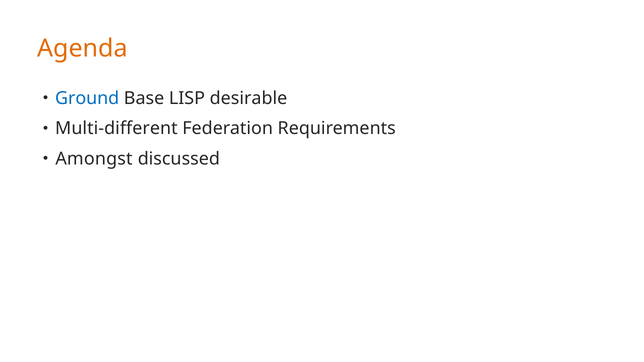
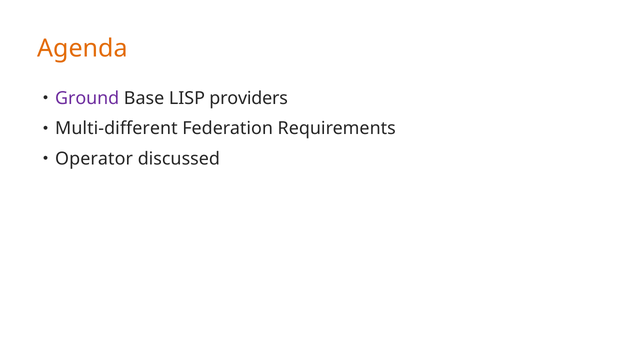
Ground colour: blue -> purple
desirable: desirable -> providers
Amongst: Amongst -> Operator
